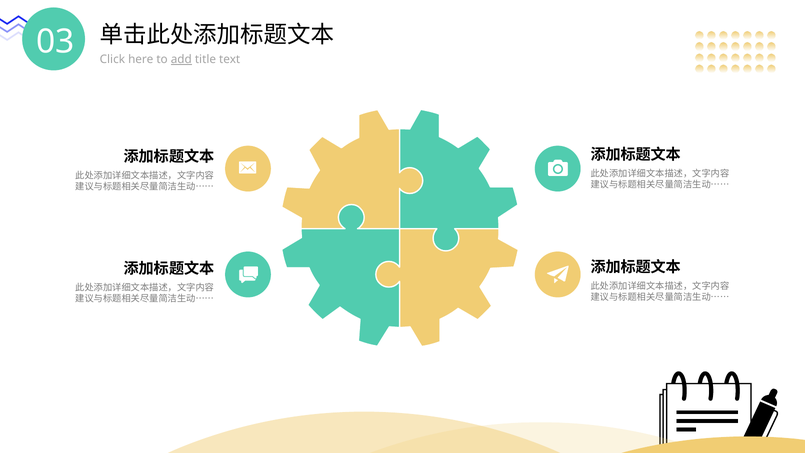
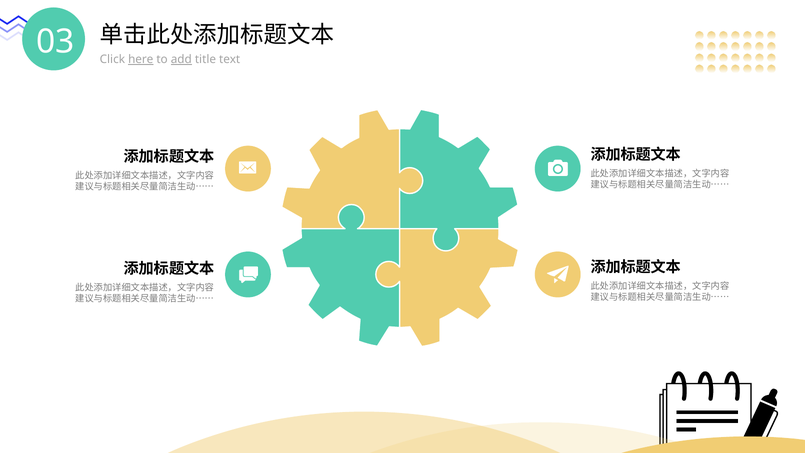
here underline: none -> present
